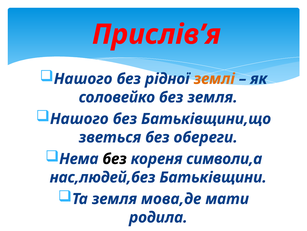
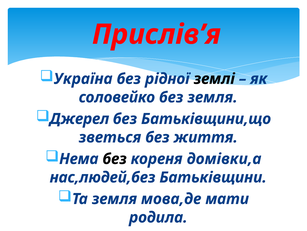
Нашого at (83, 79): Нашого -> Україна
землі colour: orange -> black
Нашого at (79, 119): Нашого -> Джерел
обереги: обереги -> життя
символи,а: символи,а -> домівки,а
